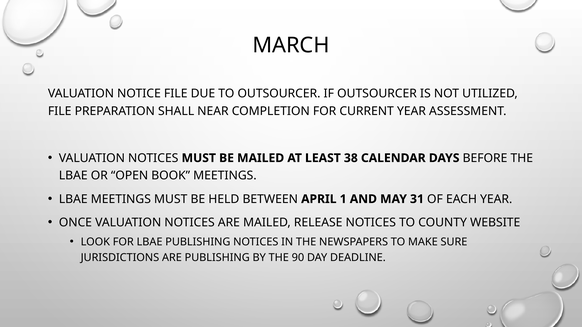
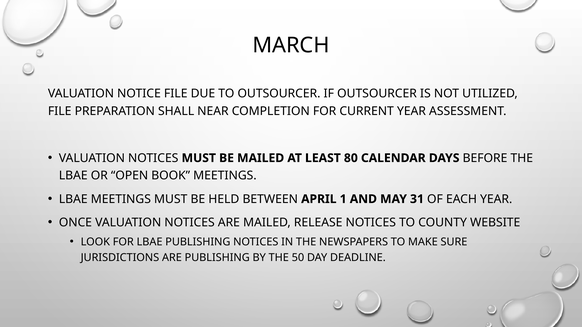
38: 38 -> 80
90: 90 -> 50
